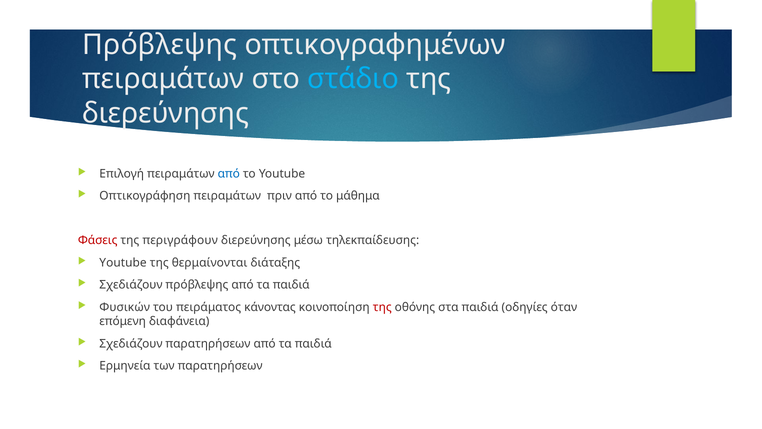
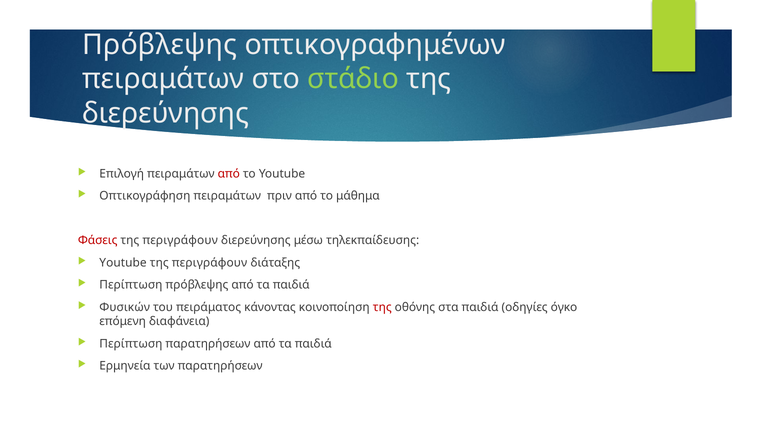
στάδιο colour: light blue -> light green
από at (229, 174) colour: blue -> red
θερμαίνονται at (210, 262): θερμαίνονται -> περιγράφουν
Σχεδιάζουν at (131, 285): Σχεδιάζουν -> Περίπτωση
όταν: όταν -> όγκο
Σχεδιάζουν at (131, 343): Σχεδιάζουν -> Περίπτωση
